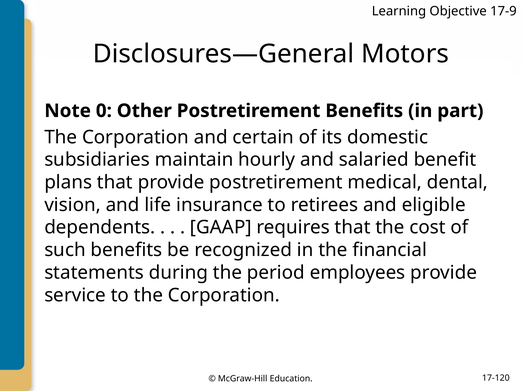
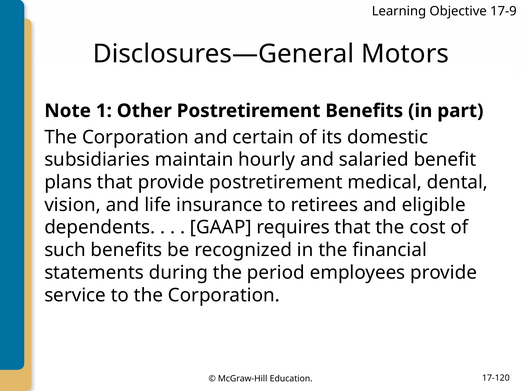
0: 0 -> 1
